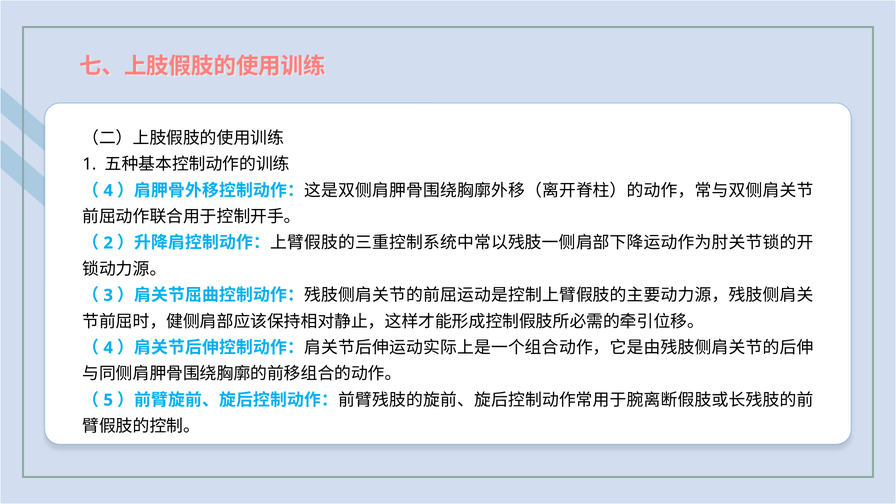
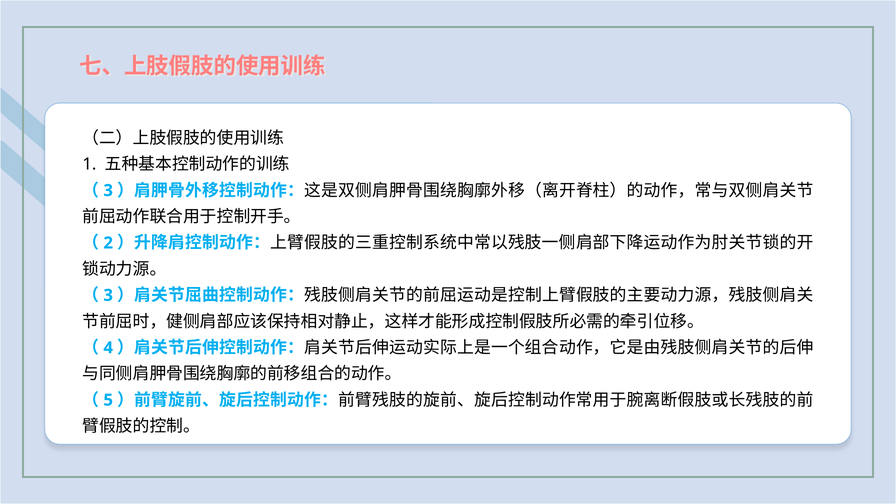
4 at (108, 191): 4 -> 3
